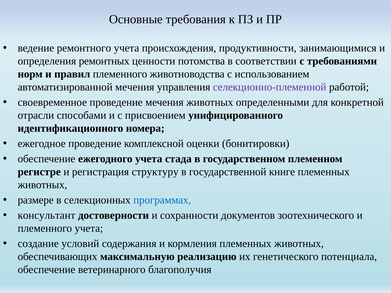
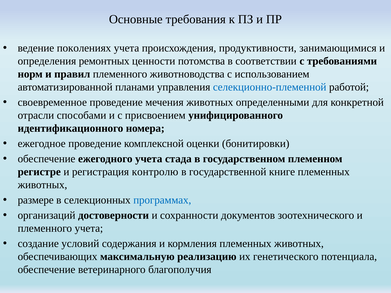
ремонтного: ремонтного -> поколениях
автоматизированной мечения: мечения -> планами
селекционно-племенной colour: purple -> blue
структуру: структуру -> контролю
консультант: консультант -> организаций
